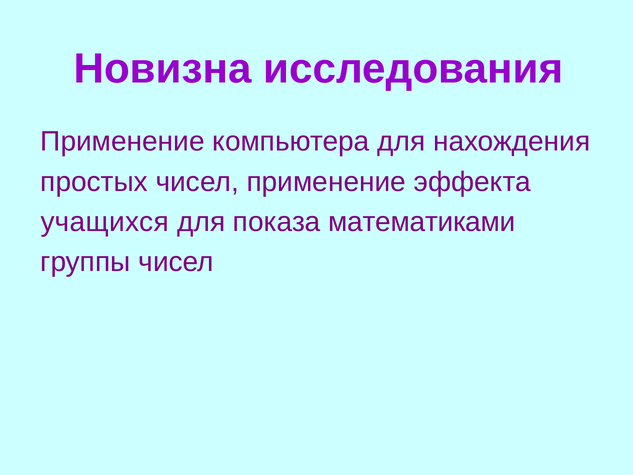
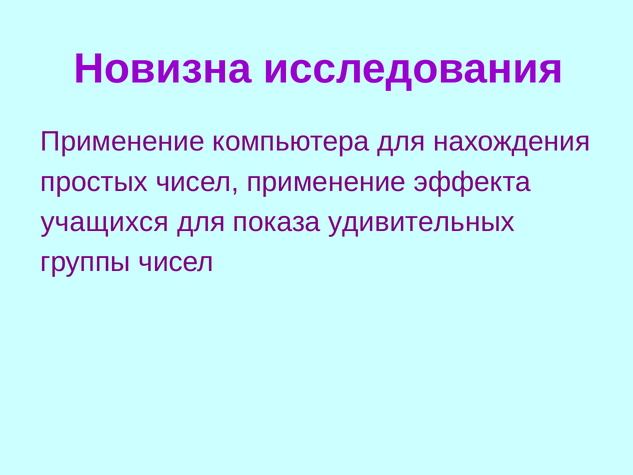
математиками: математиками -> удивительных
